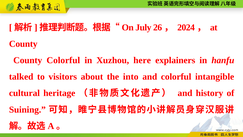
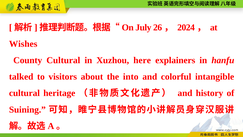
County at (23, 44): County -> Wishes
County Colorful: Colorful -> Cultural
